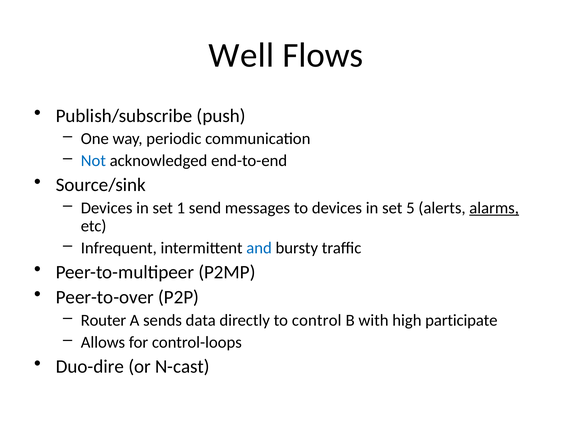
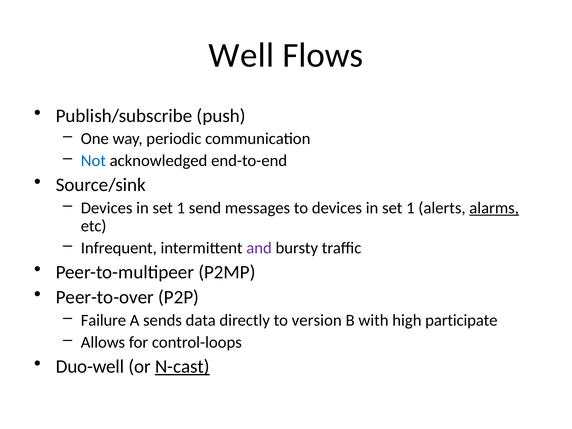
5 at (410, 208): 5 -> 1
and colour: blue -> purple
Router: Router -> Failure
control: control -> version
Duo-dire: Duo-dire -> Duo-well
N-cast underline: none -> present
